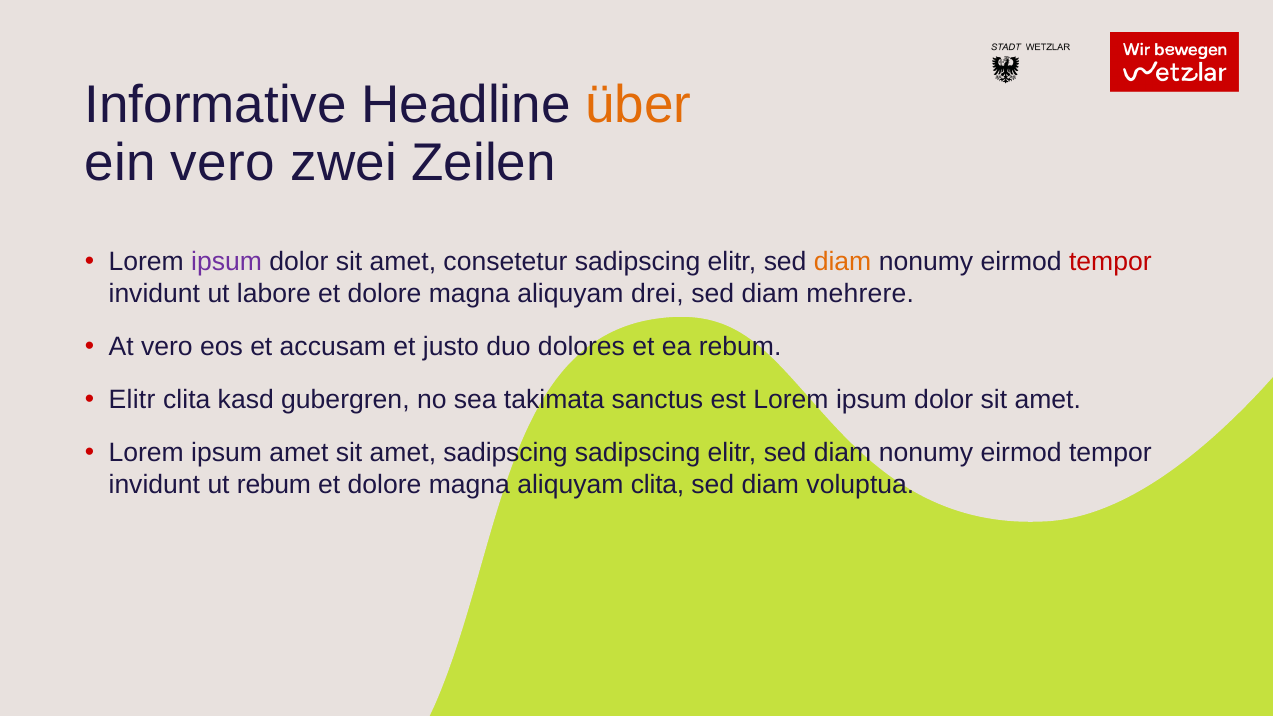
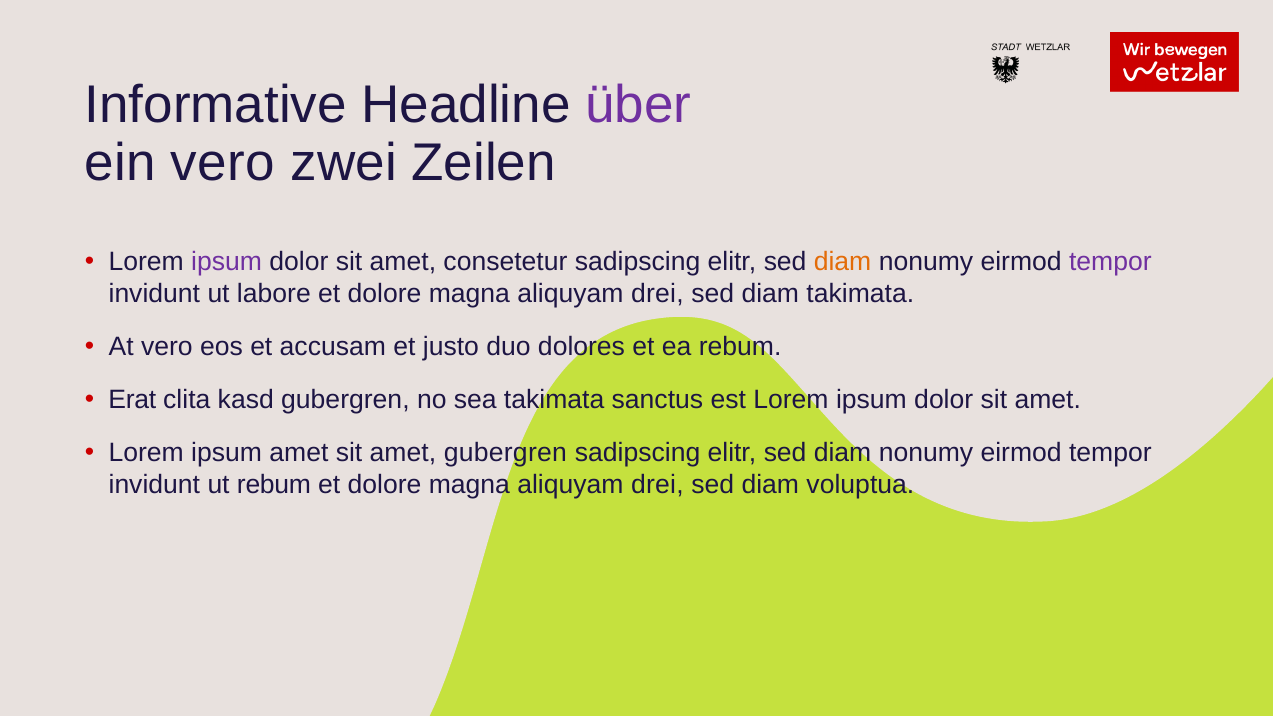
über colour: orange -> purple
tempor at (1110, 262) colour: red -> purple
diam mehrere: mehrere -> takimata
Elitr at (132, 400): Elitr -> Erat
amet sadipscing: sadipscing -> gubergren
clita at (658, 485): clita -> drei
